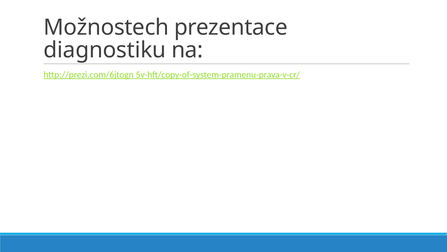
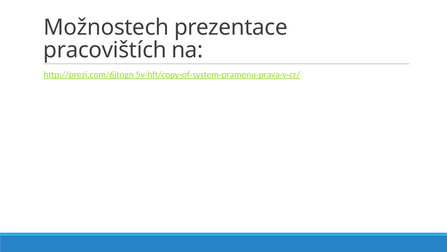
diagnostiku: diagnostiku -> pracovištích
